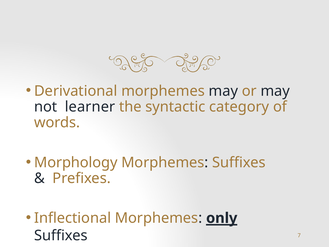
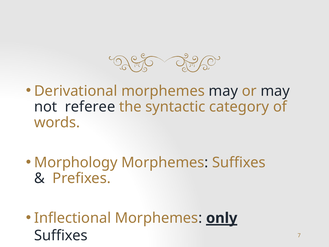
learner: learner -> referee
